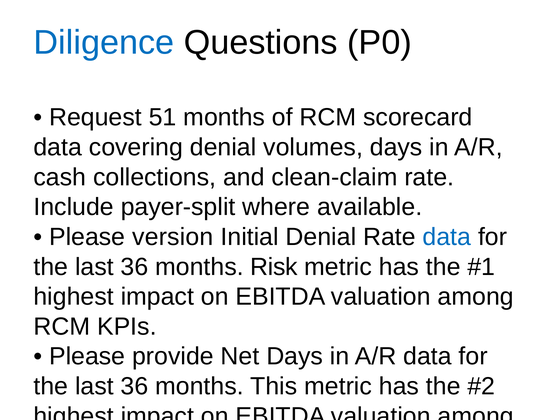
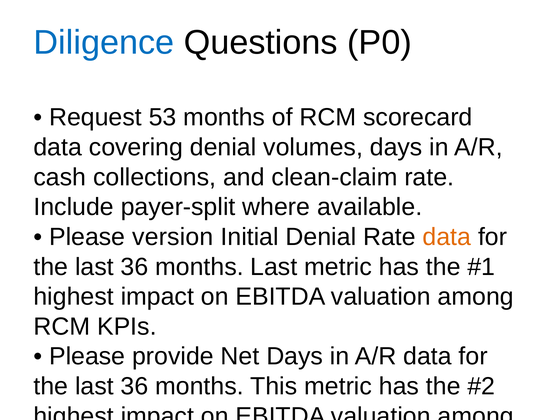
51: 51 -> 53
data at (447, 237) colour: blue -> orange
months Risk: Risk -> Last
